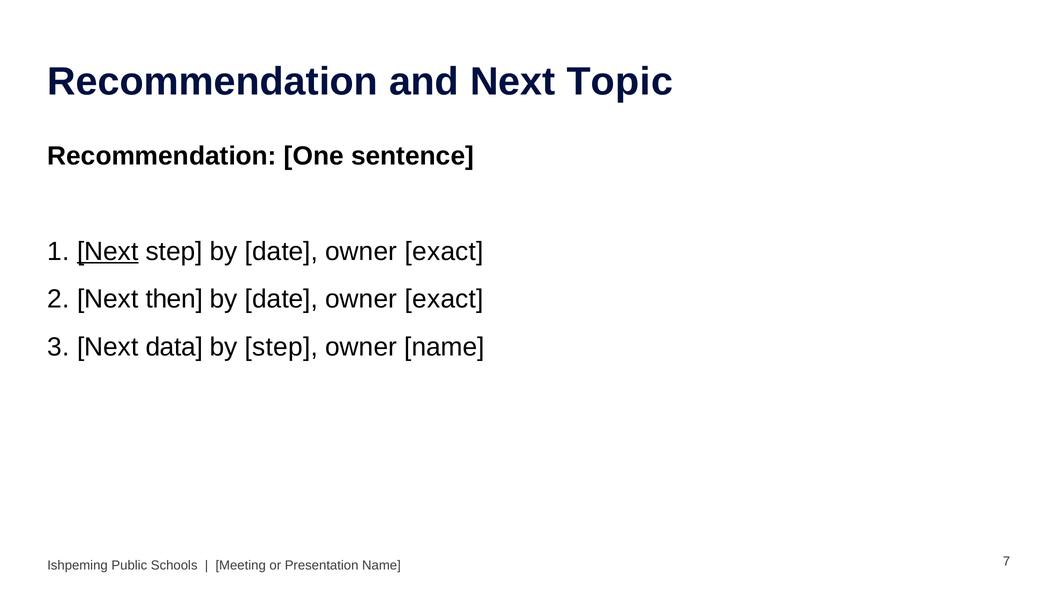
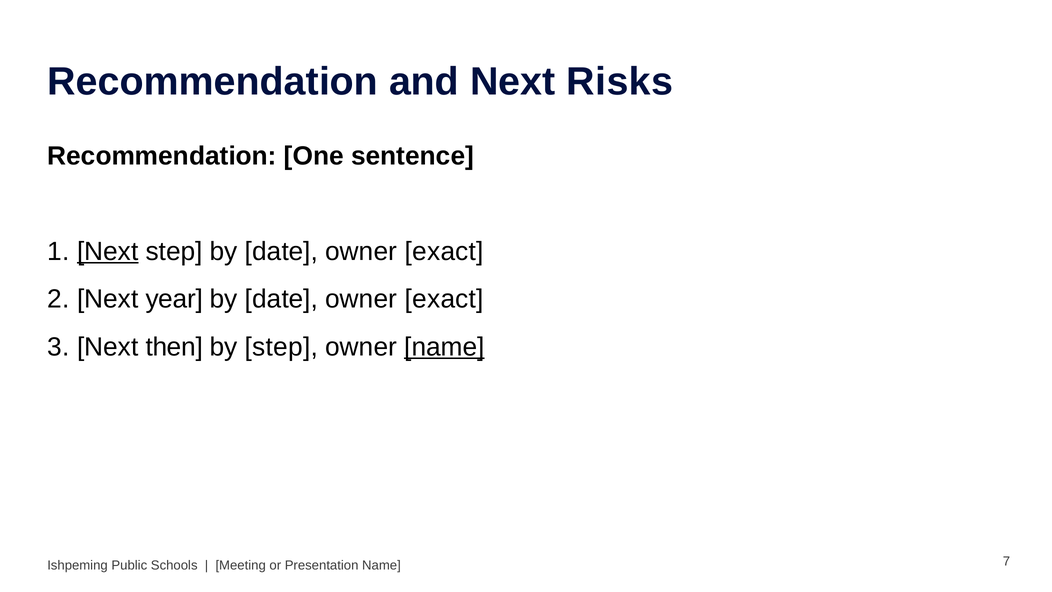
Topic: Topic -> Risks
then: then -> year
data: data -> then
name at (444, 347) underline: none -> present
